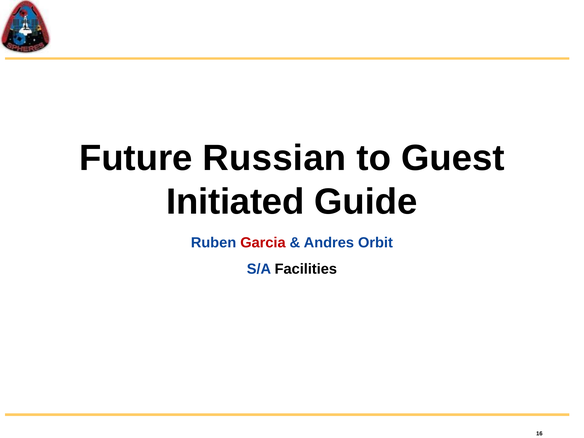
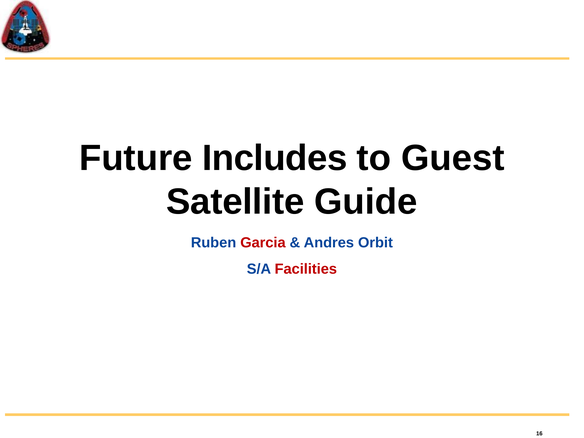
Russian: Russian -> Includes
Initiated: Initiated -> Satellite
Facilities colour: black -> red
